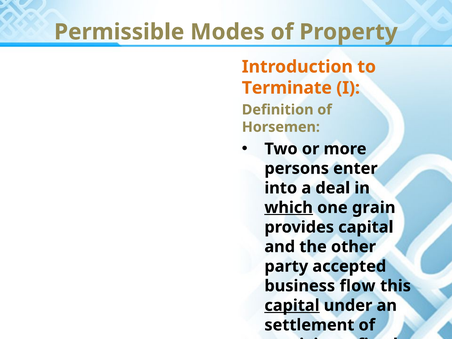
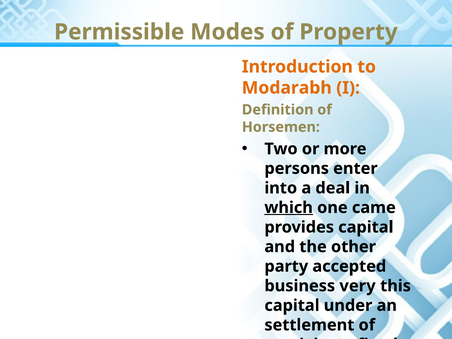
Terminate: Terminate -> Modarabh
grain: grain -> came
flow: flow -> very
capital at (292, 305) underline: present -> none
